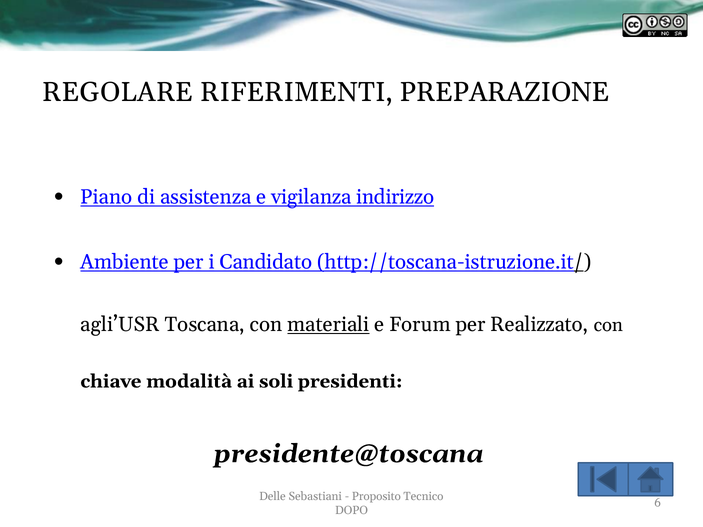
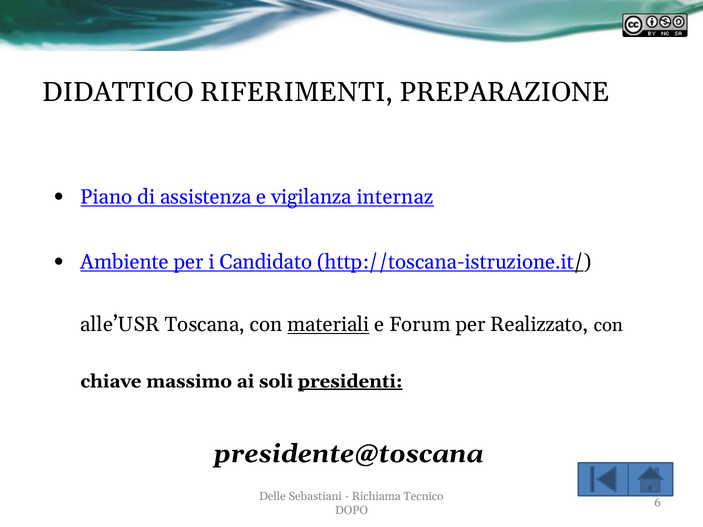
REGOLARE: REGOLARE -> DIDATTICO
indirizzo: indirizzo -> internaz
agli’USR: agli’USR -> alle’USR
modalità: modalità -> massimo
presidenti underline: none -> present
Proposito: Proposito -> Richiama
